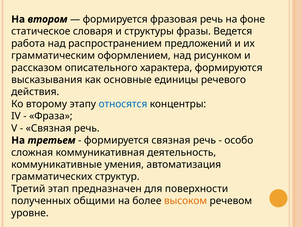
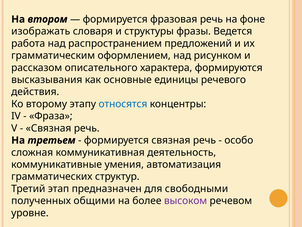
статическое: статическое -> изображать
поверхности: поверхности -> свободными
высоком colour: orange -> purple
